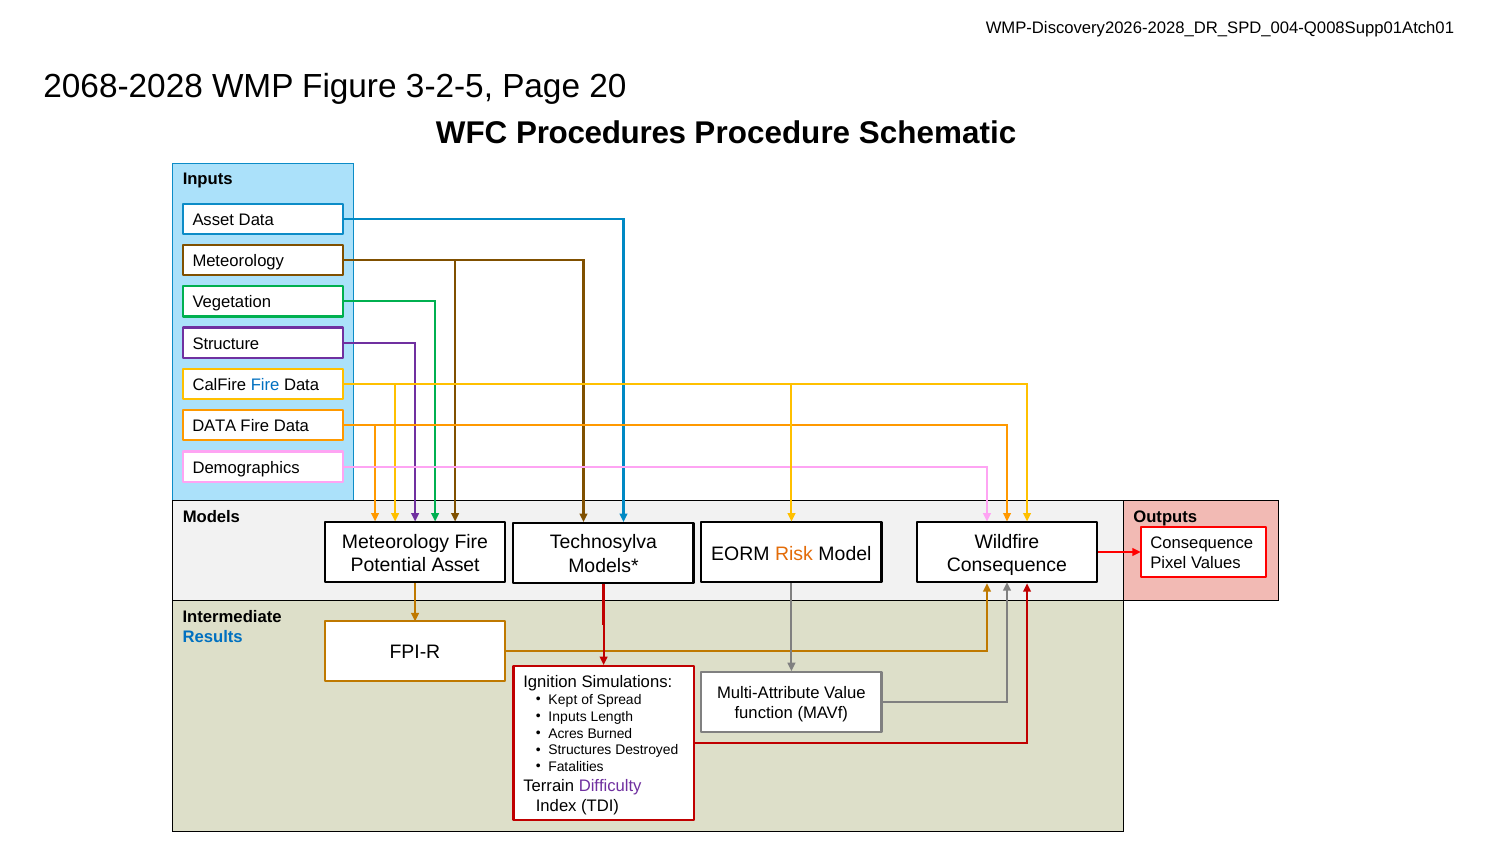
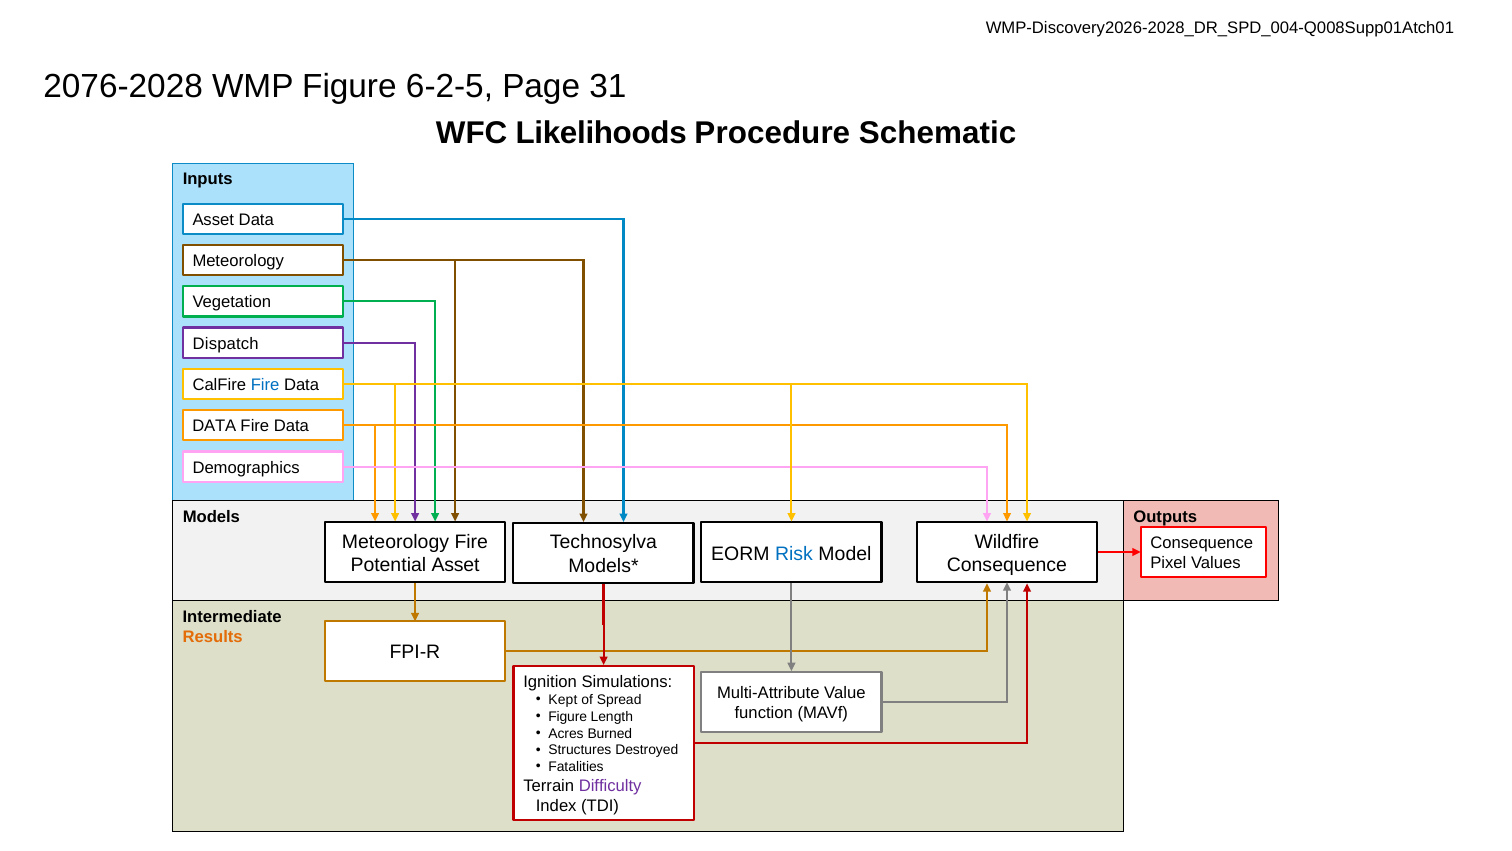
2068-2028: 2068-2028 -> 2076-2028
3-2-5: 3-2-5 -> 6-2-5
20: 20 -> 31
Procedures: Procedures -> Likelihoods
Structure: Structure -> Dispatch
Risk colour: orange -> blue
Results colour: blue -> orange
Inputs at (568, 716): Inputs -> Figure
